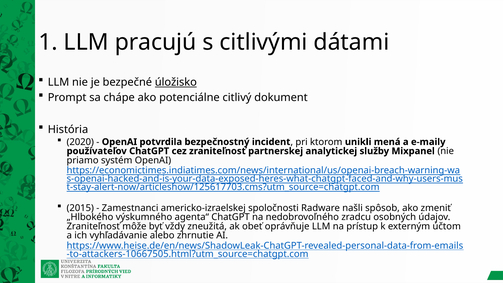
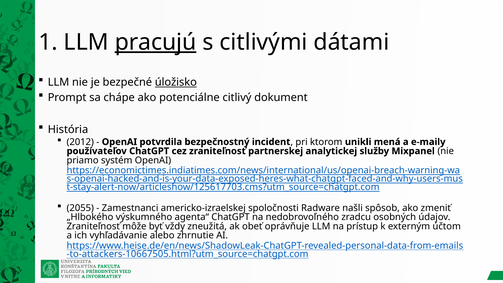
pracujú underline: none -> present
2020: 2020 -> 2012
2015: 2015 -> 2055
